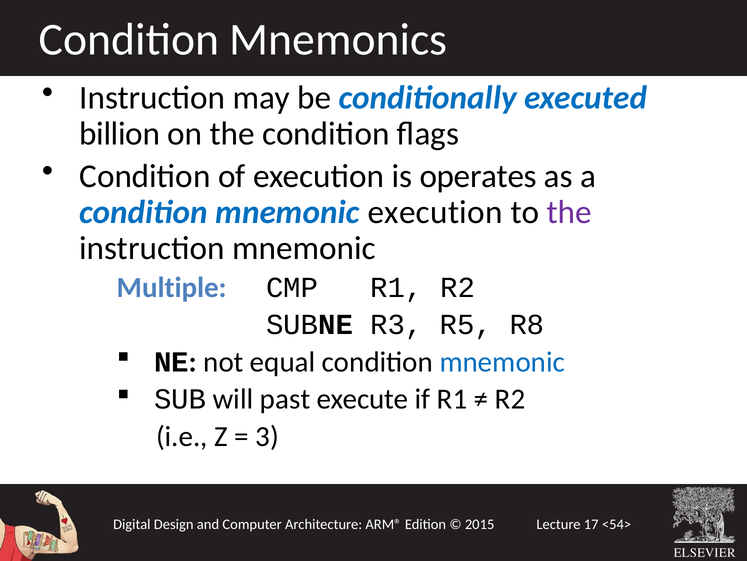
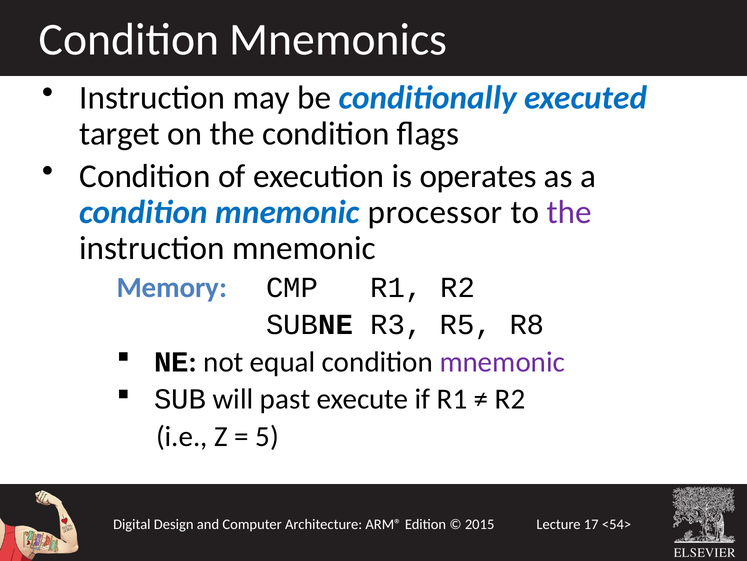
billion: billion -> target
mnemonic execution: execution -> processor
Multiple: Multiple -> Memory
mnemonic at (502, 362) colour: blue -> purple
3: 3 -> 5
